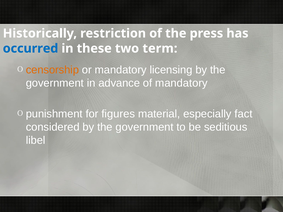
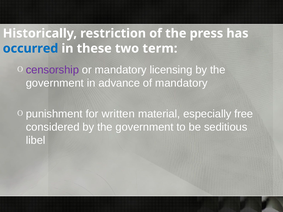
censorship colour: orange -> purple
figures: figures -> written
fact: fact -> free
